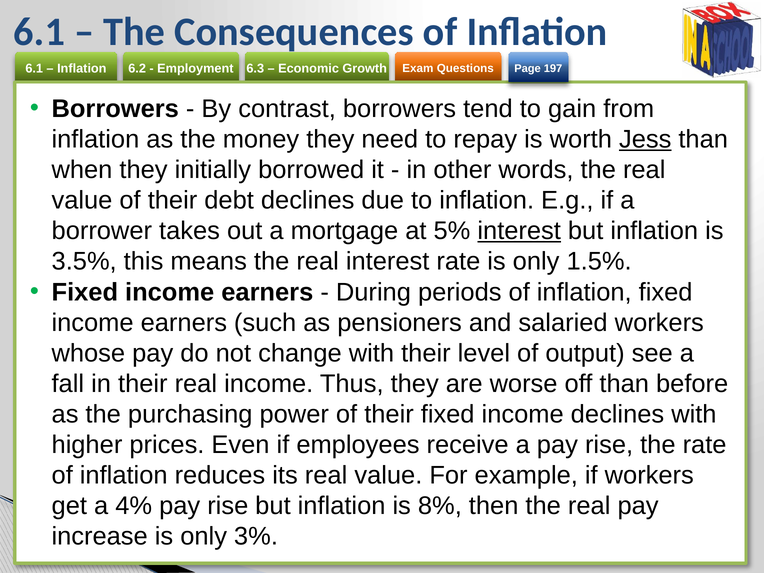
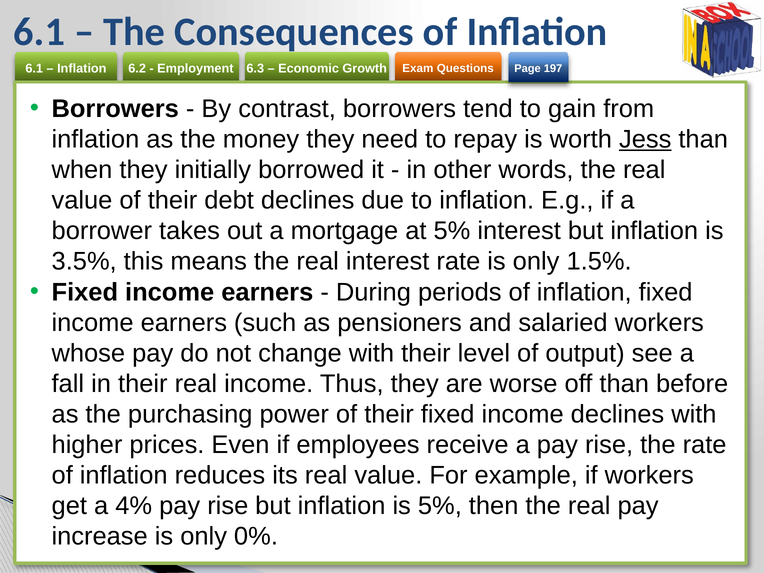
interest at (519, 231) underline: present -> none
is 8%: 8% -> 5%
3%: 3% -> 0%
